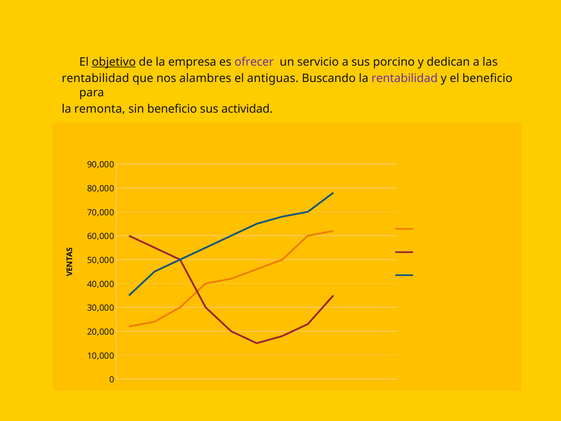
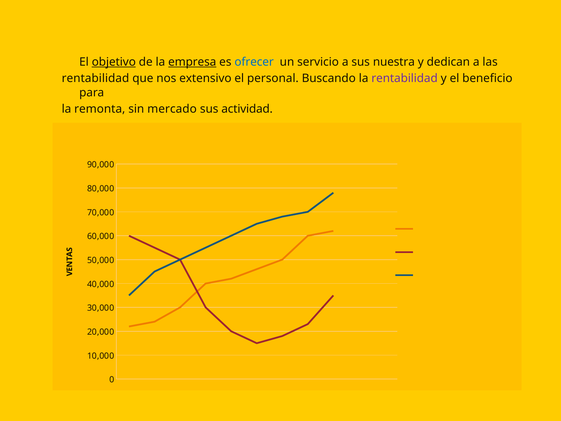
empresa underline: none -> present
ofrecer colour: purple -> blue
porcino: porcino -> nuestra
alambres: alambres -> extensivo
antiguas: antiguas -> personal
sin beneficio: beneficio -> mercado
